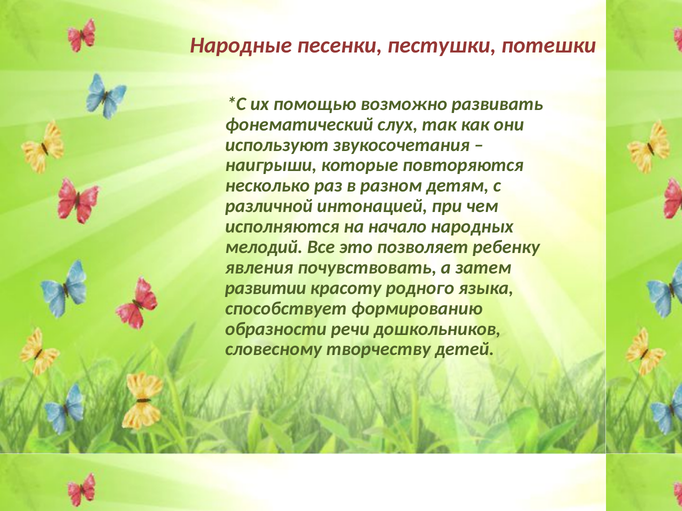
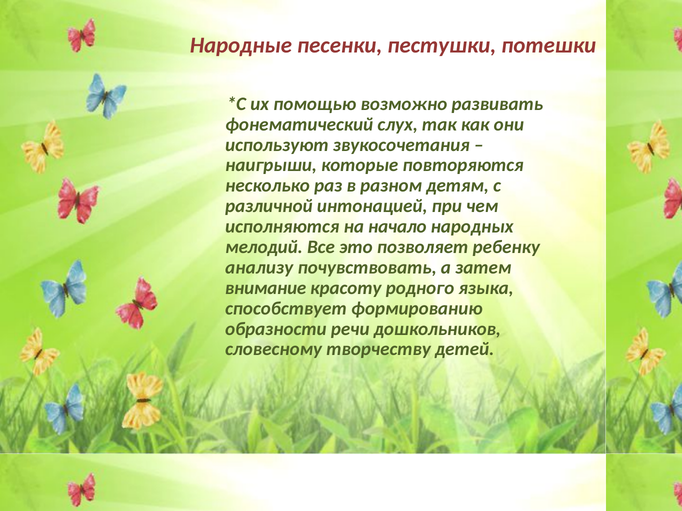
явления: явления -> анализу
развитии: развитии -> внимание
